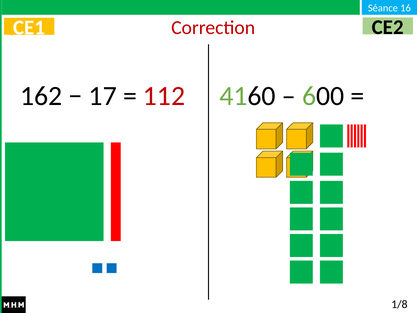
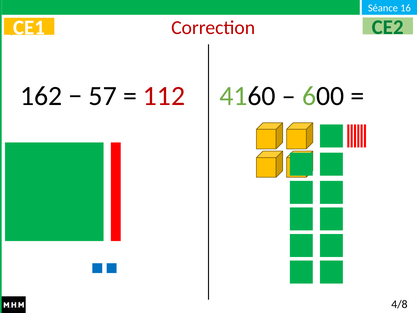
CE2 colour: black -> green
17: 17 -> 57
1/8: 1/8 -> 4/8
